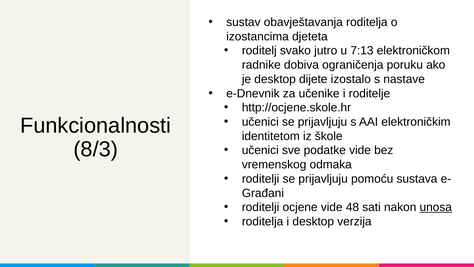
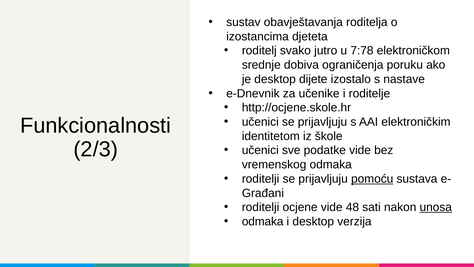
7:13: 7:13 -> 7:78
radnike: radnike -> srednje
8/3: 8/3 -> 2/3
pomoću underline: none -> present
roditelja at (263, 221): roditelja -> odmaka
